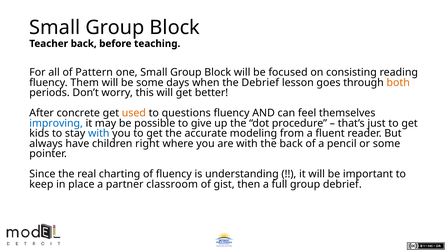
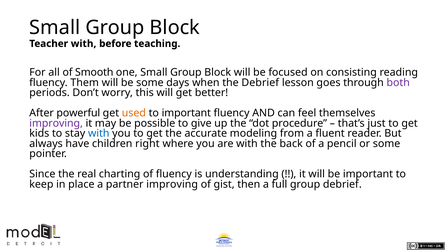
Teacher back: back -> with
Pattern: Pattern -> Smooth
both colour: orange -> purple
concrete: concrete -> powerful
to questions: questions -> important
improving at (56, 123) colour: blue -> purple
partner classroom: classroom -> improving
